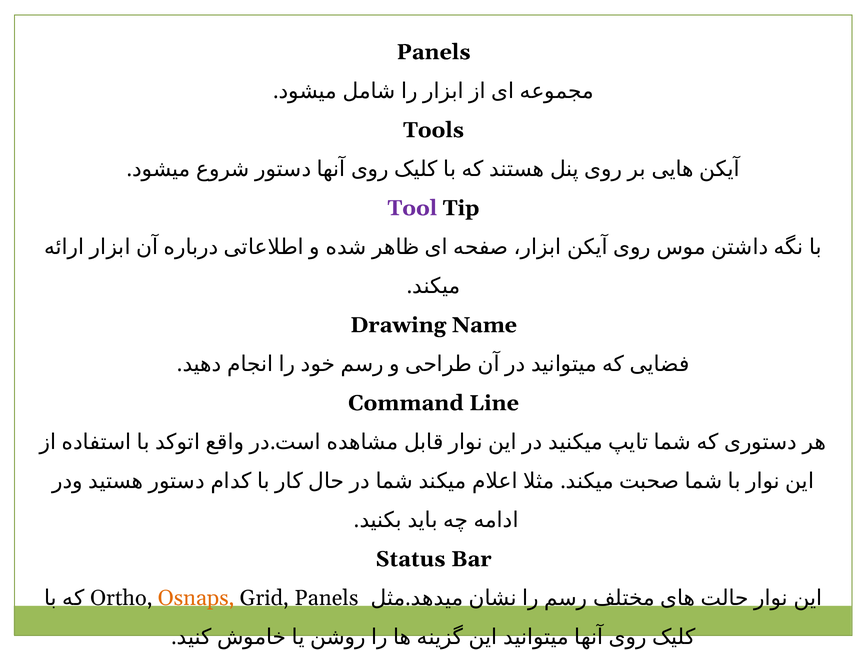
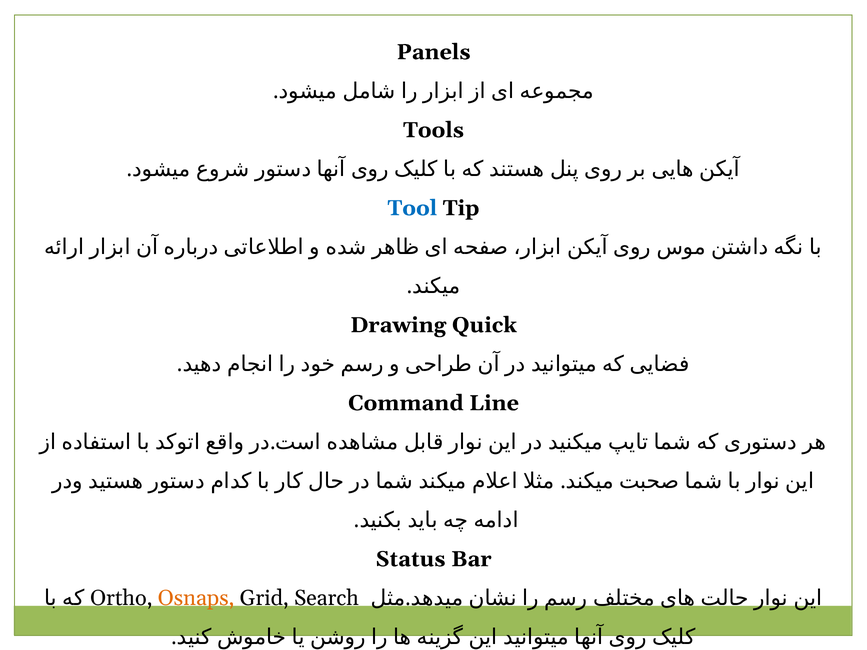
Tool colour: purple -> blue
Name: Name -> Quick
Grid Panels: Panels -> Search
